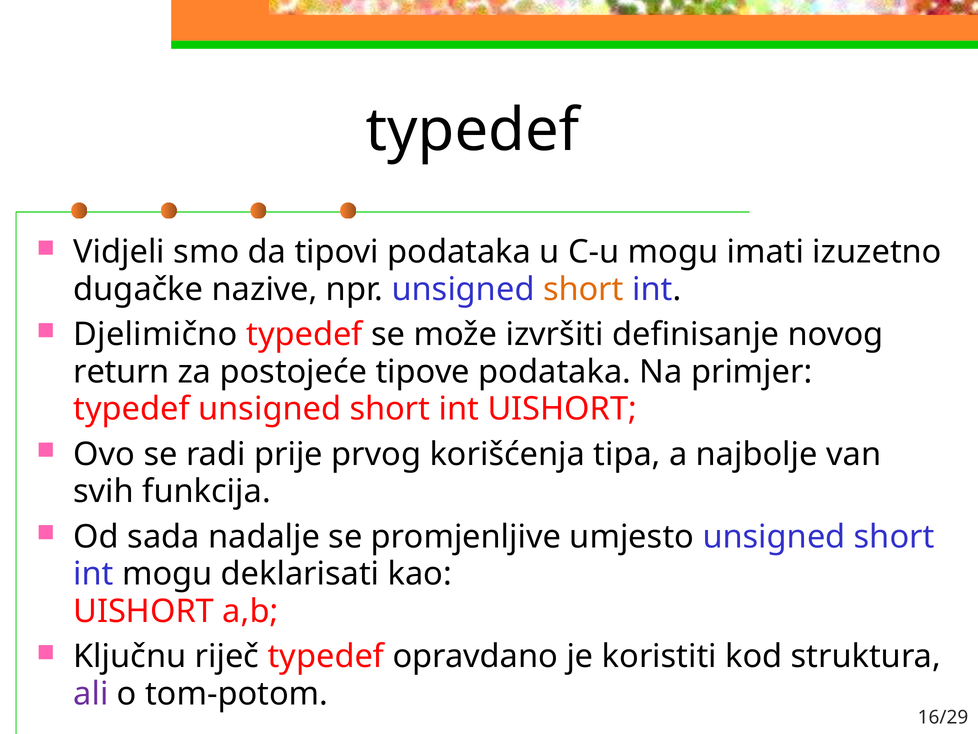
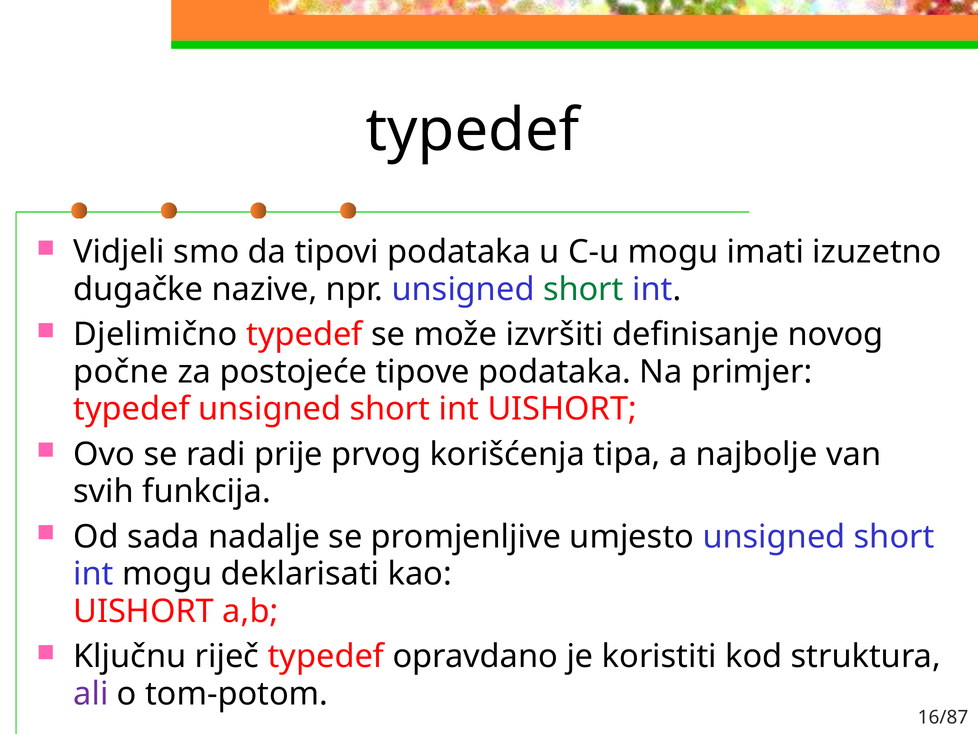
short at (583, 289) colour: orange -> green
return: return -> počne
16/29: 16/29 -> 16/87
